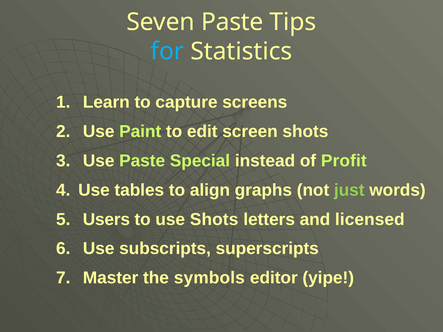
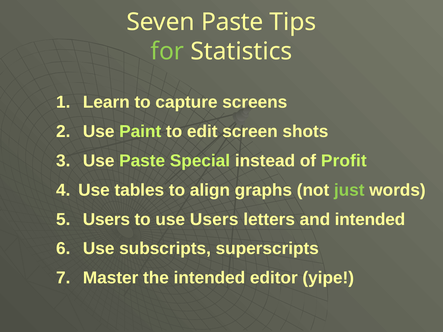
for colour: light blue -> light green
use Shots: Shots -> Users
and licensed: licensed -> intended
the symbols: symbols -> intended
